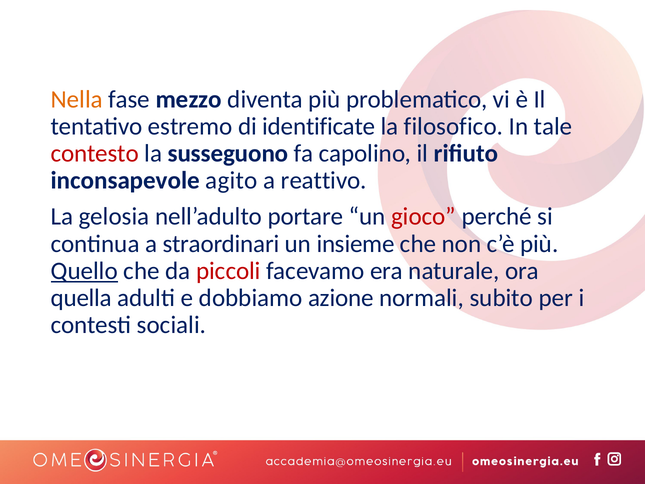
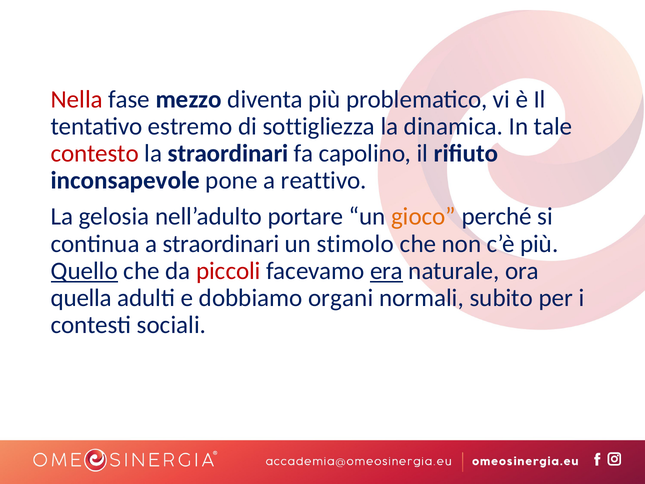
Nella colour: orange -> red
identificate: identificate -> sottigliezza
filosofico: filosofico -> dinamica
la susseguono: susseguono -> straordinari
agito: agito -> pone
gioco colour: red -> orange
insieme: insieme -> stimolo
era underline: none -> present
azione: azione -> organi
